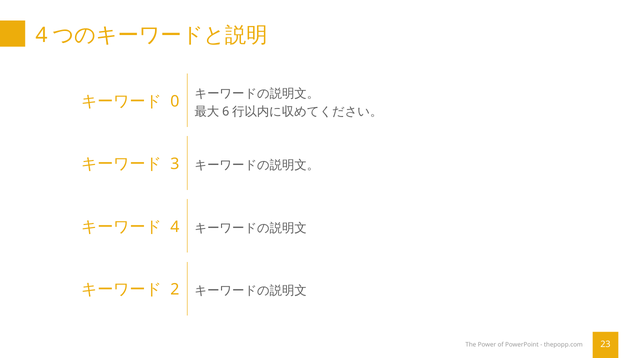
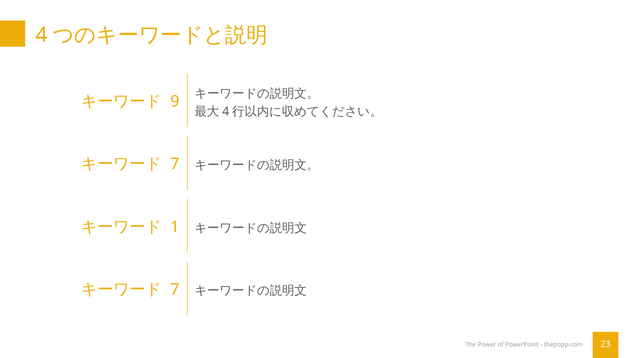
0: 0 -> 9
6 at (226, 111): 6 -> 4
3 at (175, 164): 3 -> 7
4 at (175, 227): 4 -> 1
2 at (175, 289): 2 -> 7
